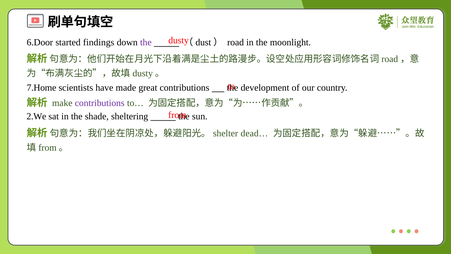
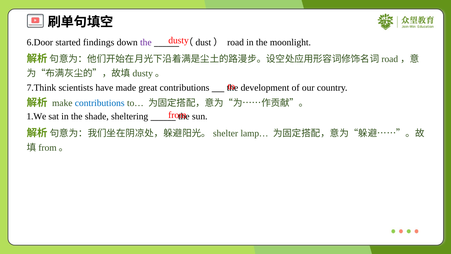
7.Home: 7.Home -> 7.Think
contributions at (100, 103) colour: purple -> blue
2.We: 2.We -> 1.We
dead…: dead… -> lamp…
